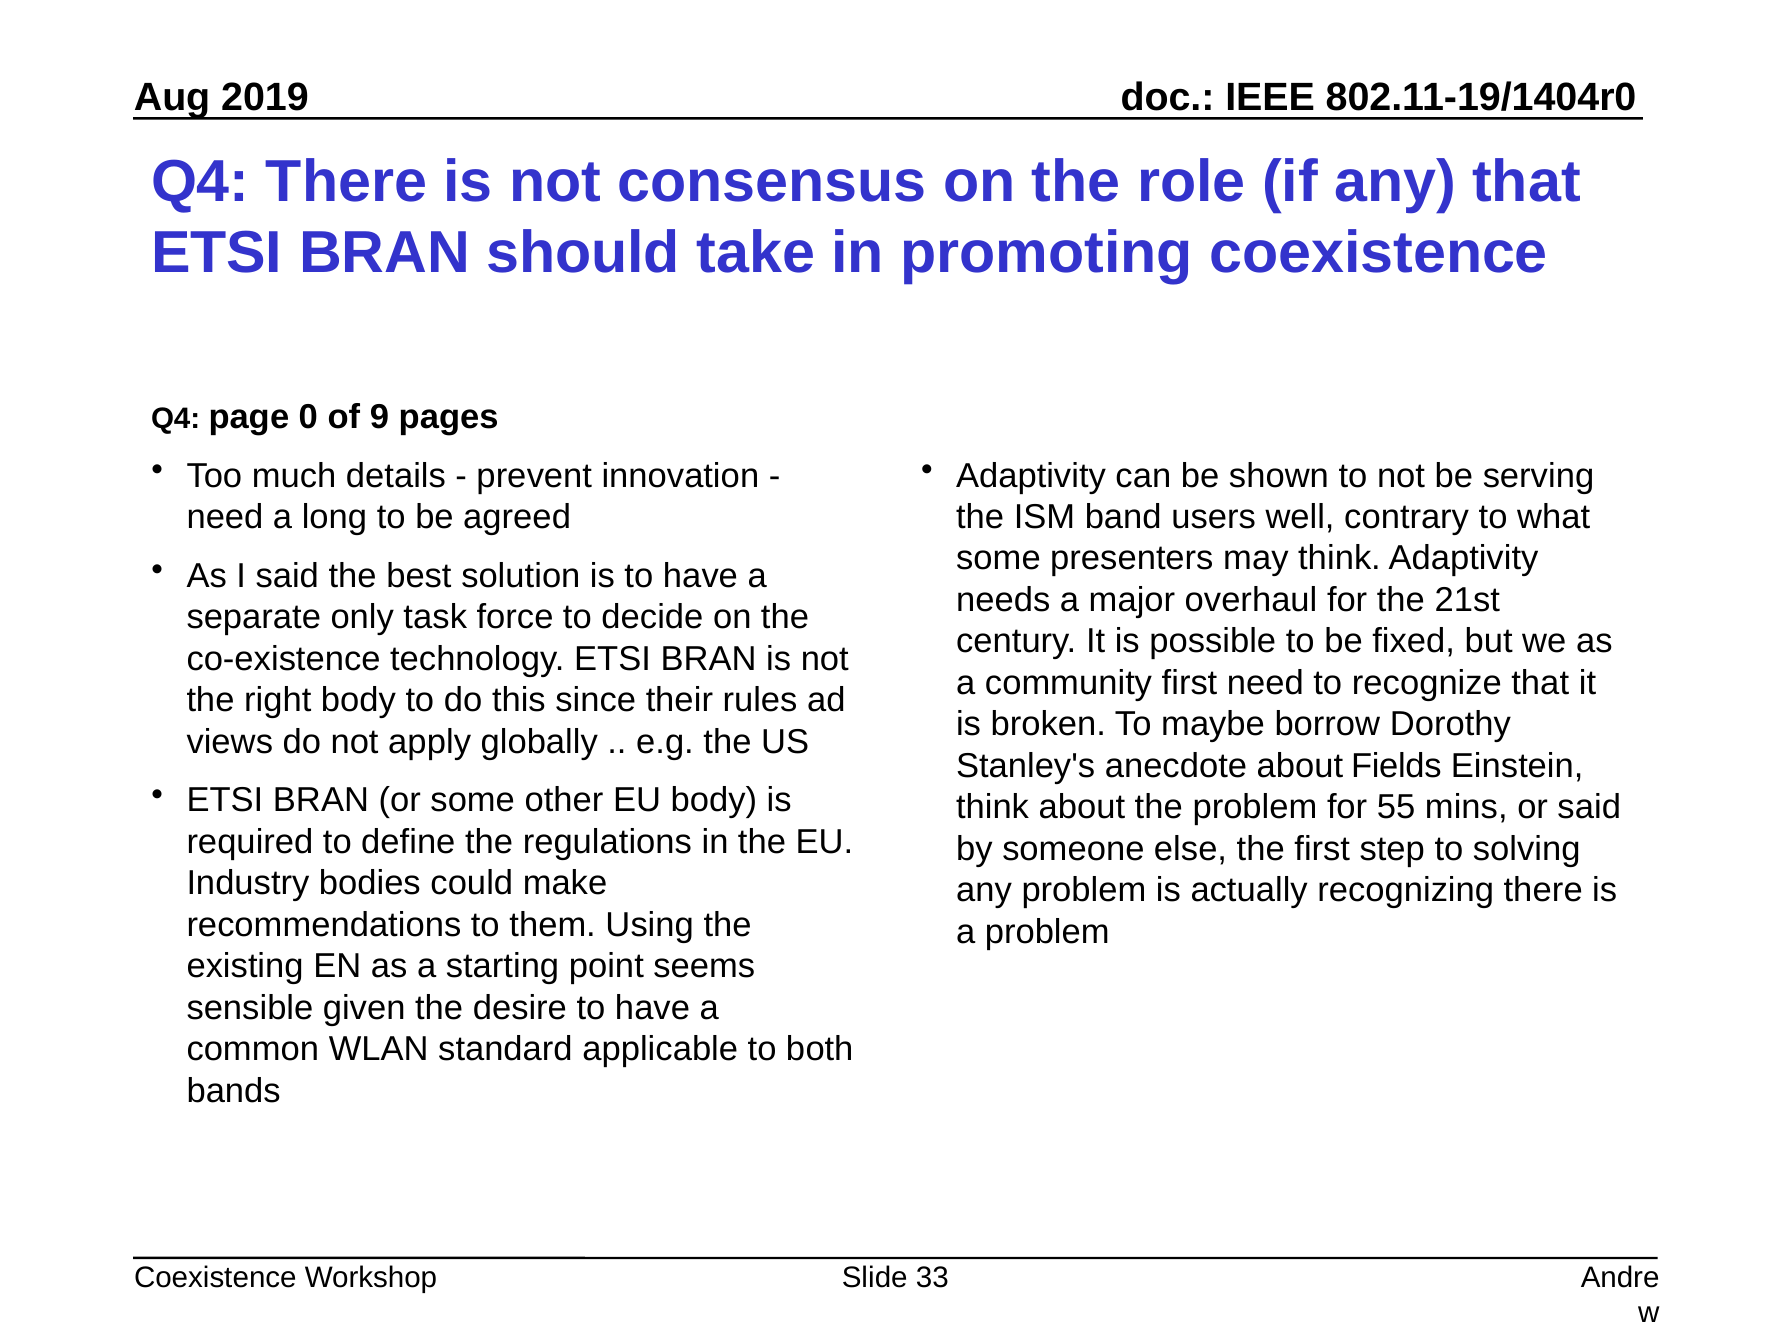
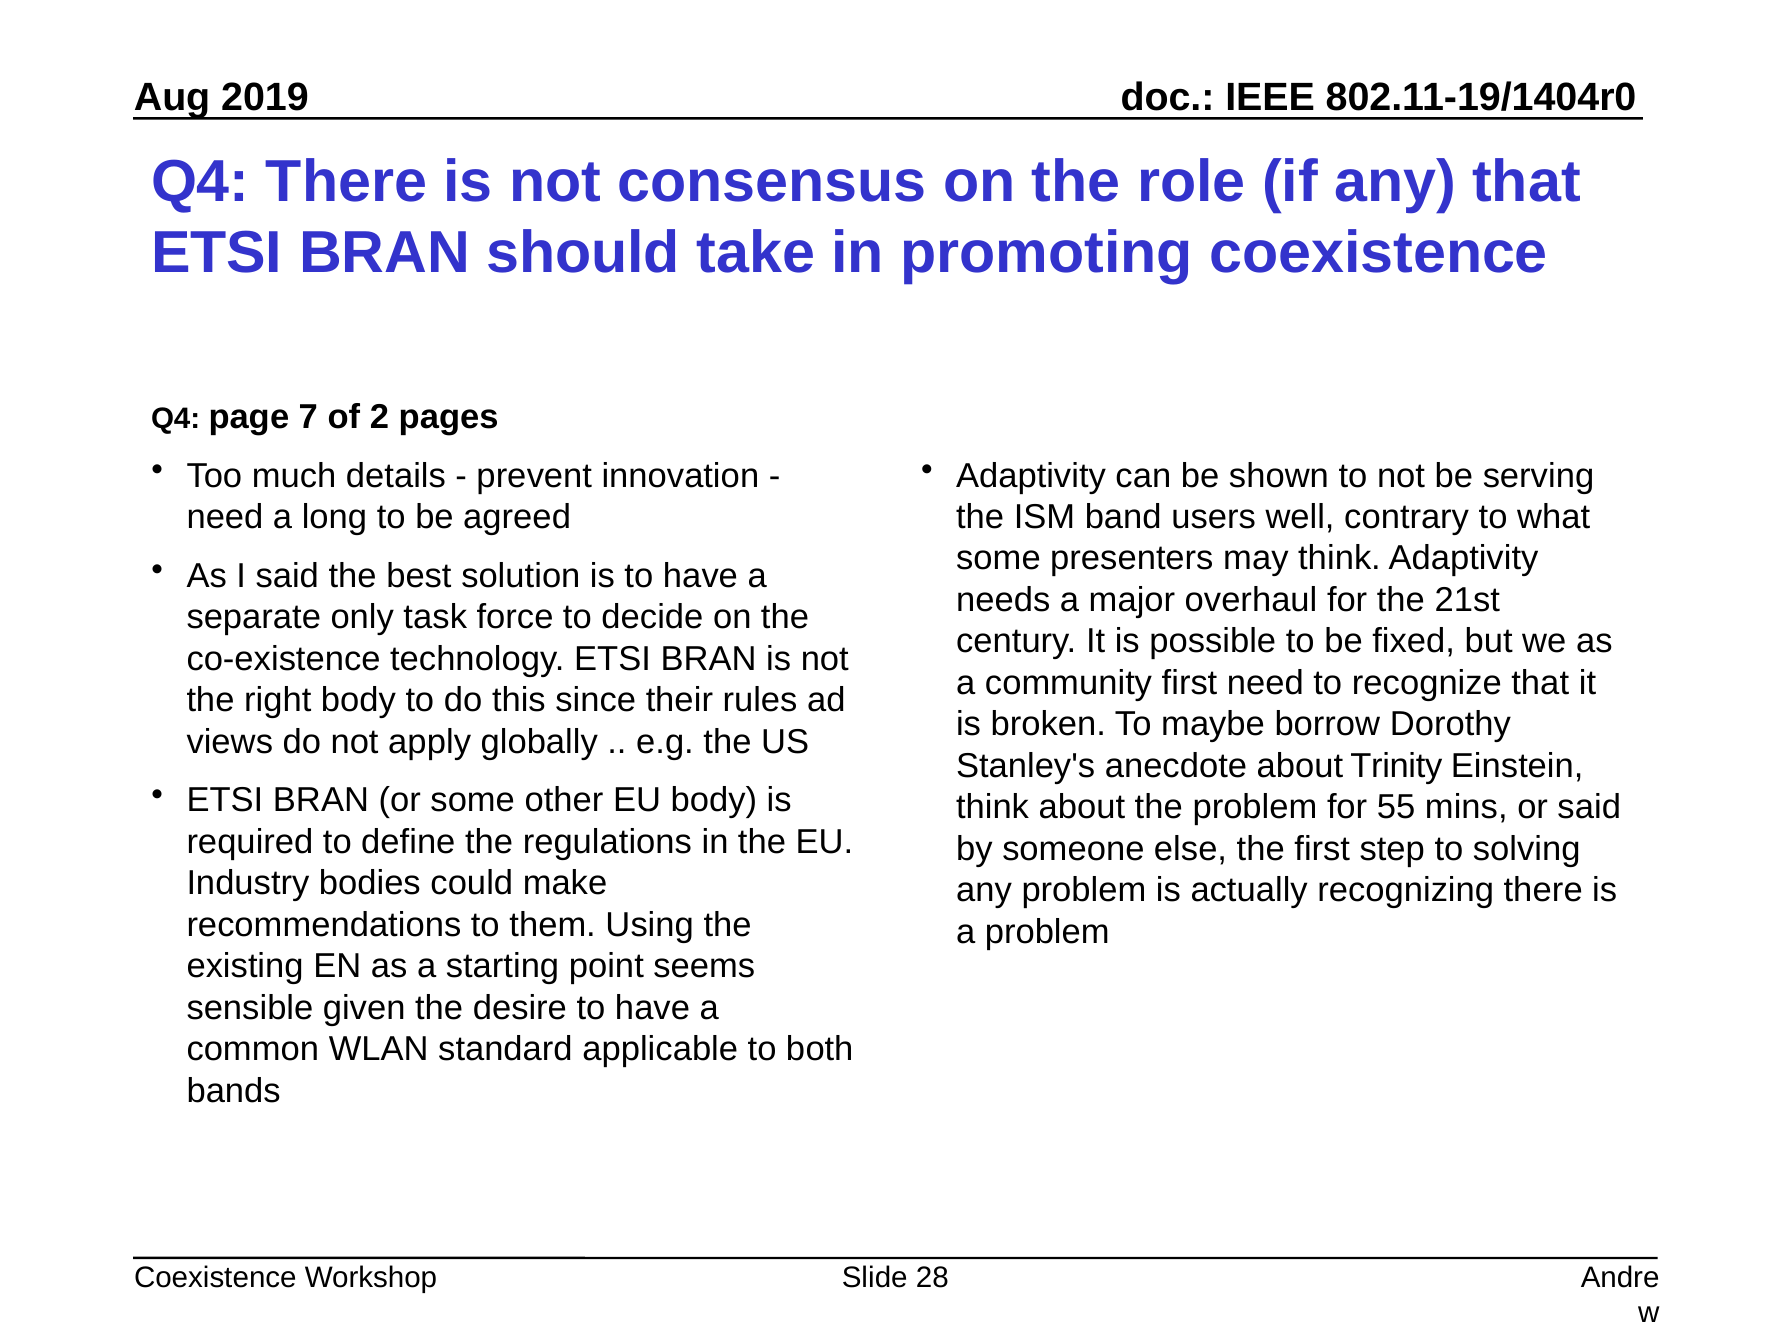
0: 0 -> 7
9: 9 -> 2
Fields: Fields -> Trinity
33: 33 -> 28
